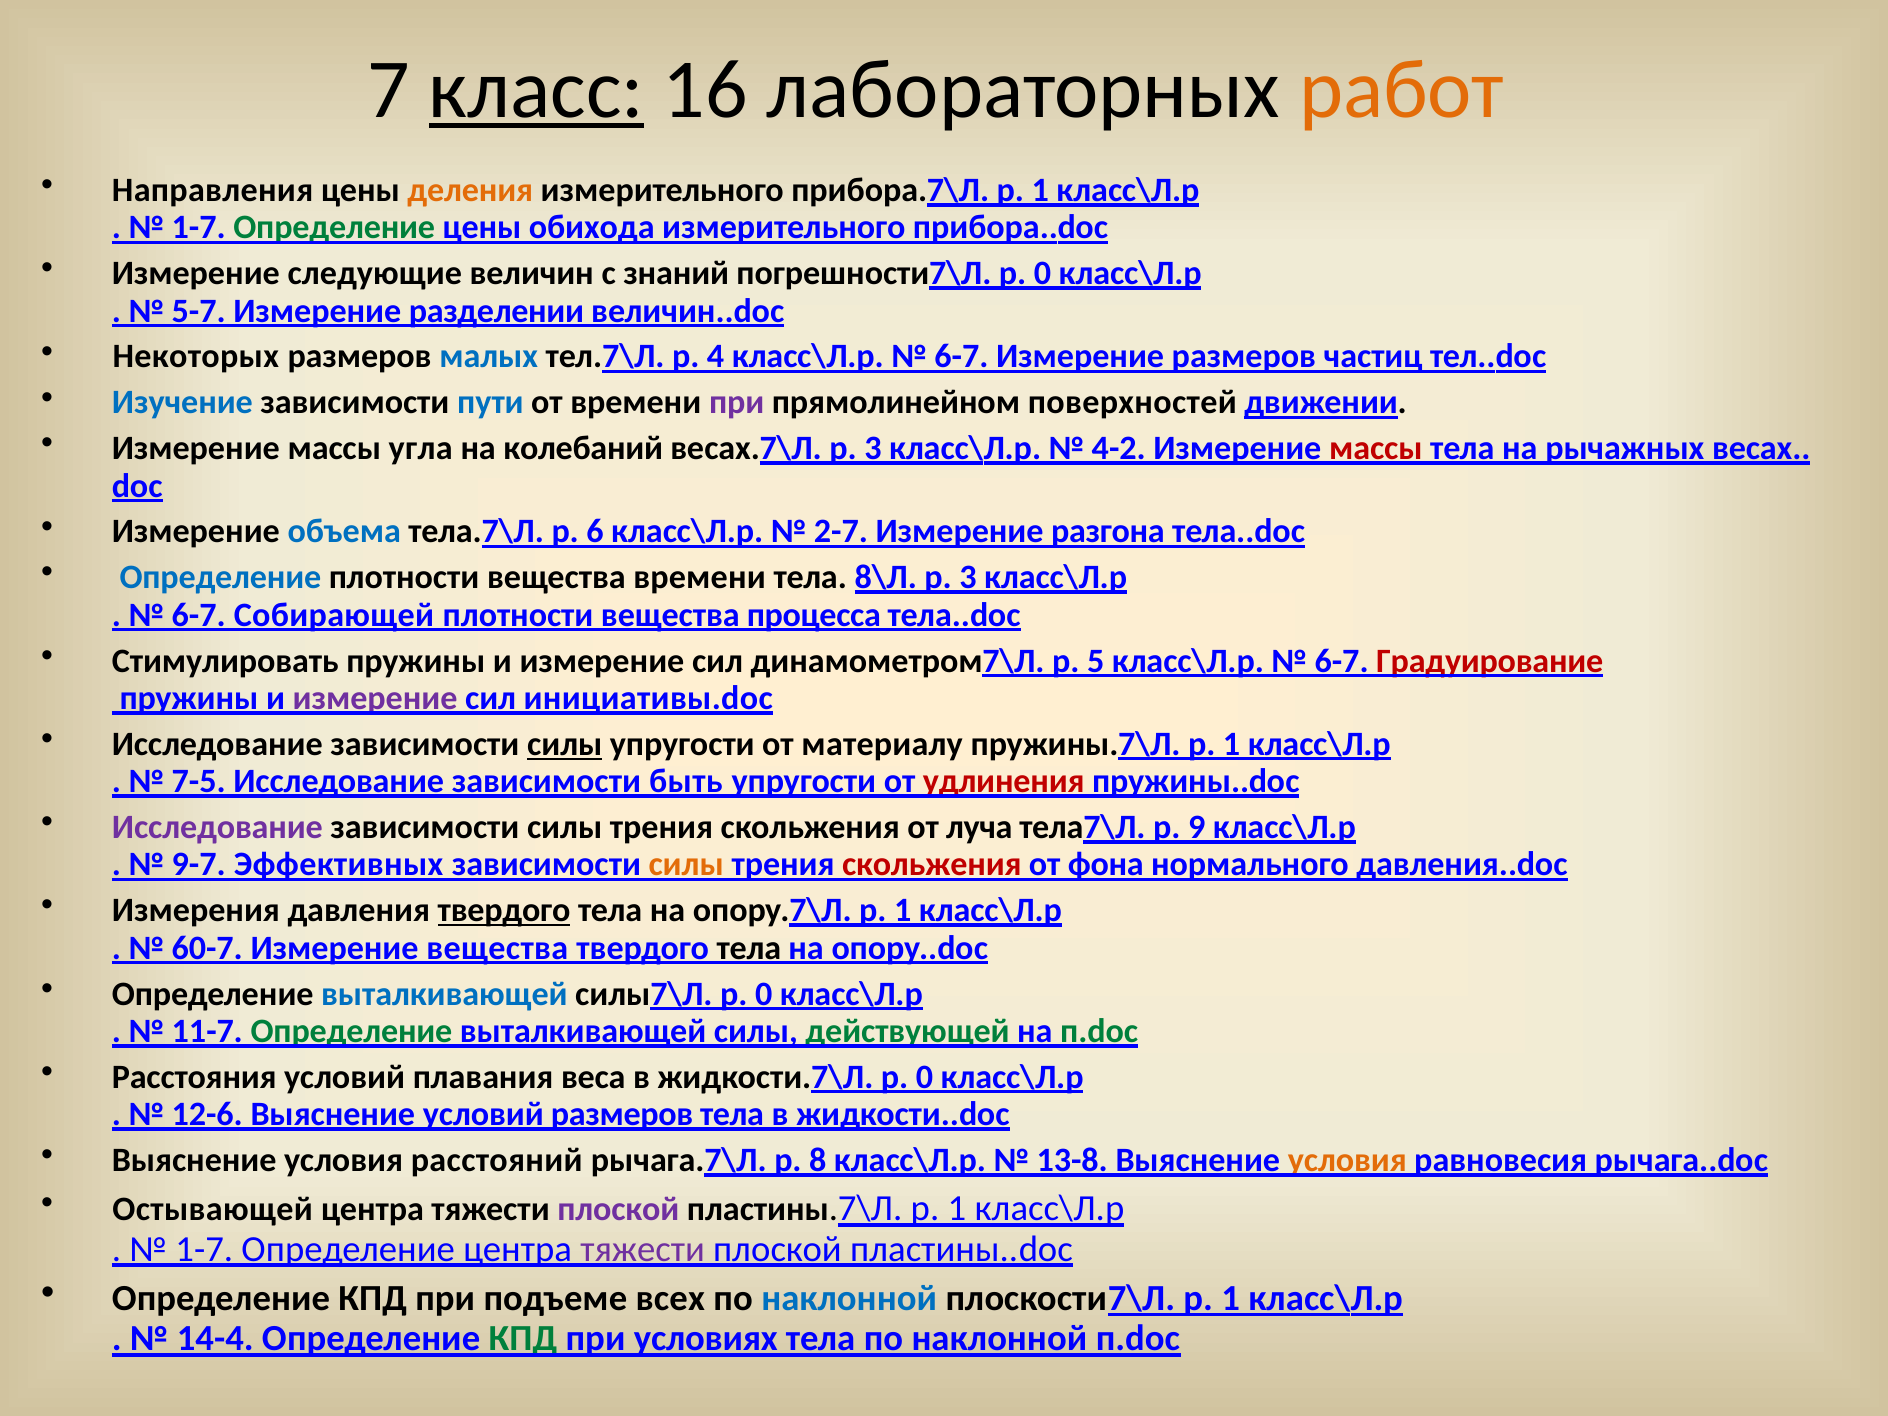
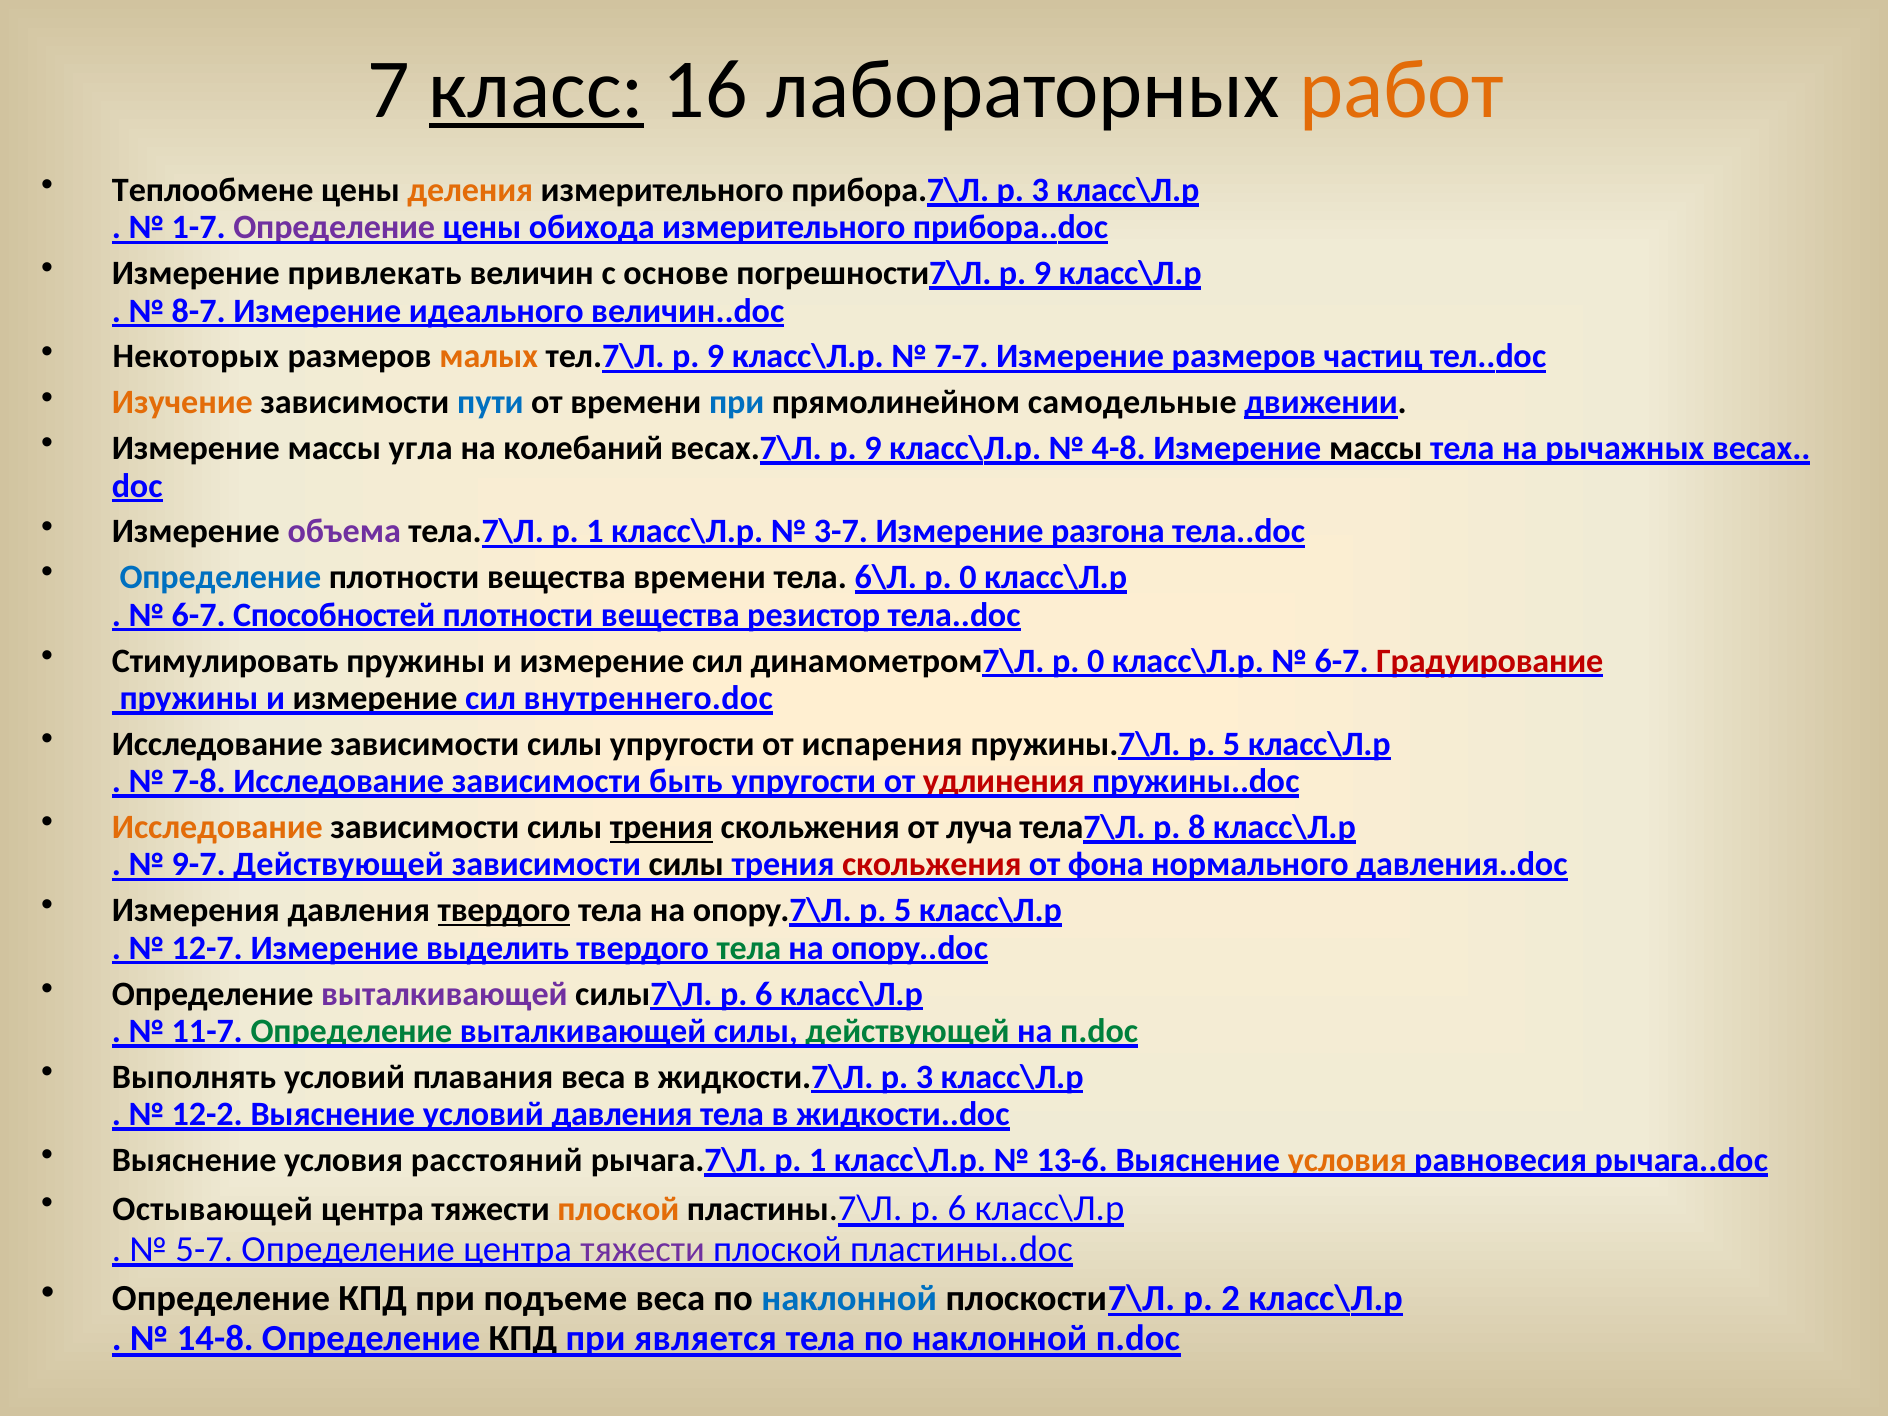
Направления: Направления -> Теплообмене
прибора.7\Л р 1: 1 -> 3
Определение at (334, 228) colour: green -> purple
следующие: следующие -> привлекать
знаний: знаний -> основе
погрешности7\Л р 0: 0 -> 9
5-7: 5-7 -> 8-7
разделении: разделении -> идеального
малых colour: blue -> orange
тел.7\Л р 4: 4 -> 9
6-7 at (962, 357): 6-7 -> 7-7
Изучение colour: blue -> orange
при at (737, 403) colour: purple -> blue
поверхностей: поверхностей -> самодельные
весах.7\Л р 3: 3 -> 9
4-2: 4-2 -> 4-8
массы at (1376, 448) colour: red -> black
объема colour: blue -> purple
тела.7\Л р 6: 6 -> 1
2-7: 2-7 -> 3-7
8\Л: 8\Л -> 6\Л
3 at (968, 578): 3 -> 0
Собирающей: Собирающей -> Способностей
процесса: процесса -> резистор
динамометром7\Л р 5: 5 -> 0
измерение at (375, 698) colour: purple -> black
инициативы.doc: инициативы.doc -> внутреннего.doc
силы at (565, 744) underline: present -> none
материалу: материалу -> испарения
пружины.7\Л р 1: 1 -> 5
7-5: 7-5 -> 7-8
Исследование at (217, 827) colour: purple -> orange
трения at (662, 827) underline: none -> present
9: 9 -> 8
9-7 Эффективных: Эффективных -> Действующей
силы at (686, 865) colour: orange -> black
опору.7\Л р 1: 1 -> 5
60-7: 60-7 -> 12-7
Измерение вещества: вещества -> выделить
тела at (749, 948) colour: black -> green
выталкивающей at (444, 994) colour: blue -> purple
силы7\Л р 0: 0 -> 6
Расстояния: Расстояния -> Выполнять
жидкости.7\Л р 0: 0 -> 3
12-6: 12-6 -> 12-2
условий размеров: размеров -> давления
рычага.7\Л р 8: 8 -> 1
13-8: 13-8 -> 13-6
плоской at (618, 1210) colour: purple -> orange
пластины.7\Л р 1: 1 -> 6
1-7 at (204, 1249): 1-7 -> 5-7
подъеме всех: всех -> веса
плоскости7\Л р 1: 1 -> 2
14-4: 14-4 -> 14-8
КПД at (523, 1339) colour: green -> black
условиях: условиях -> является
